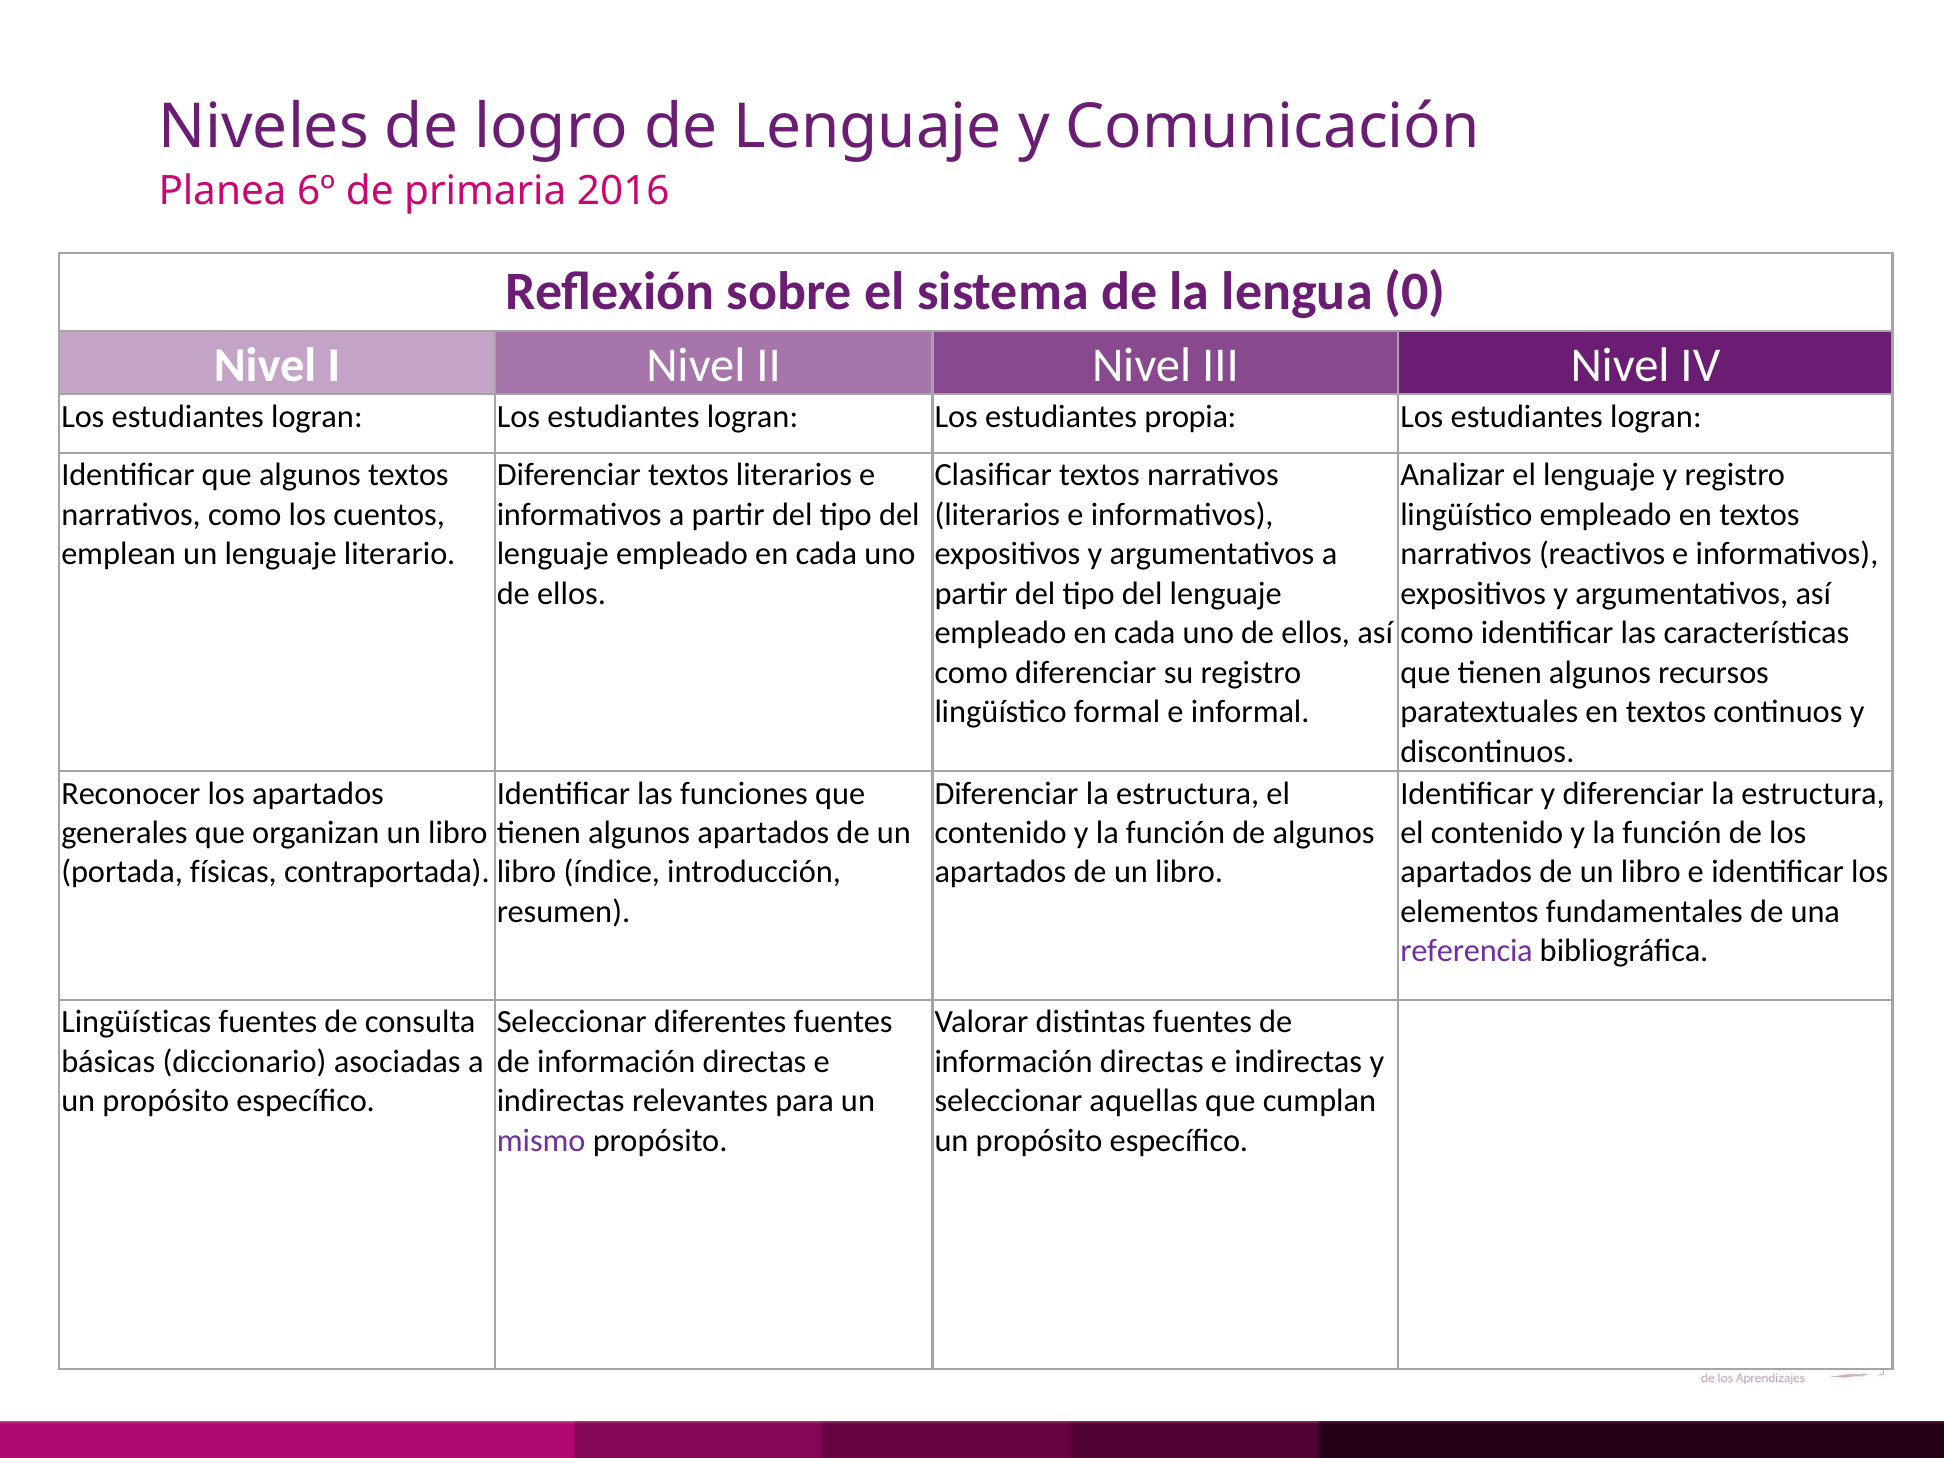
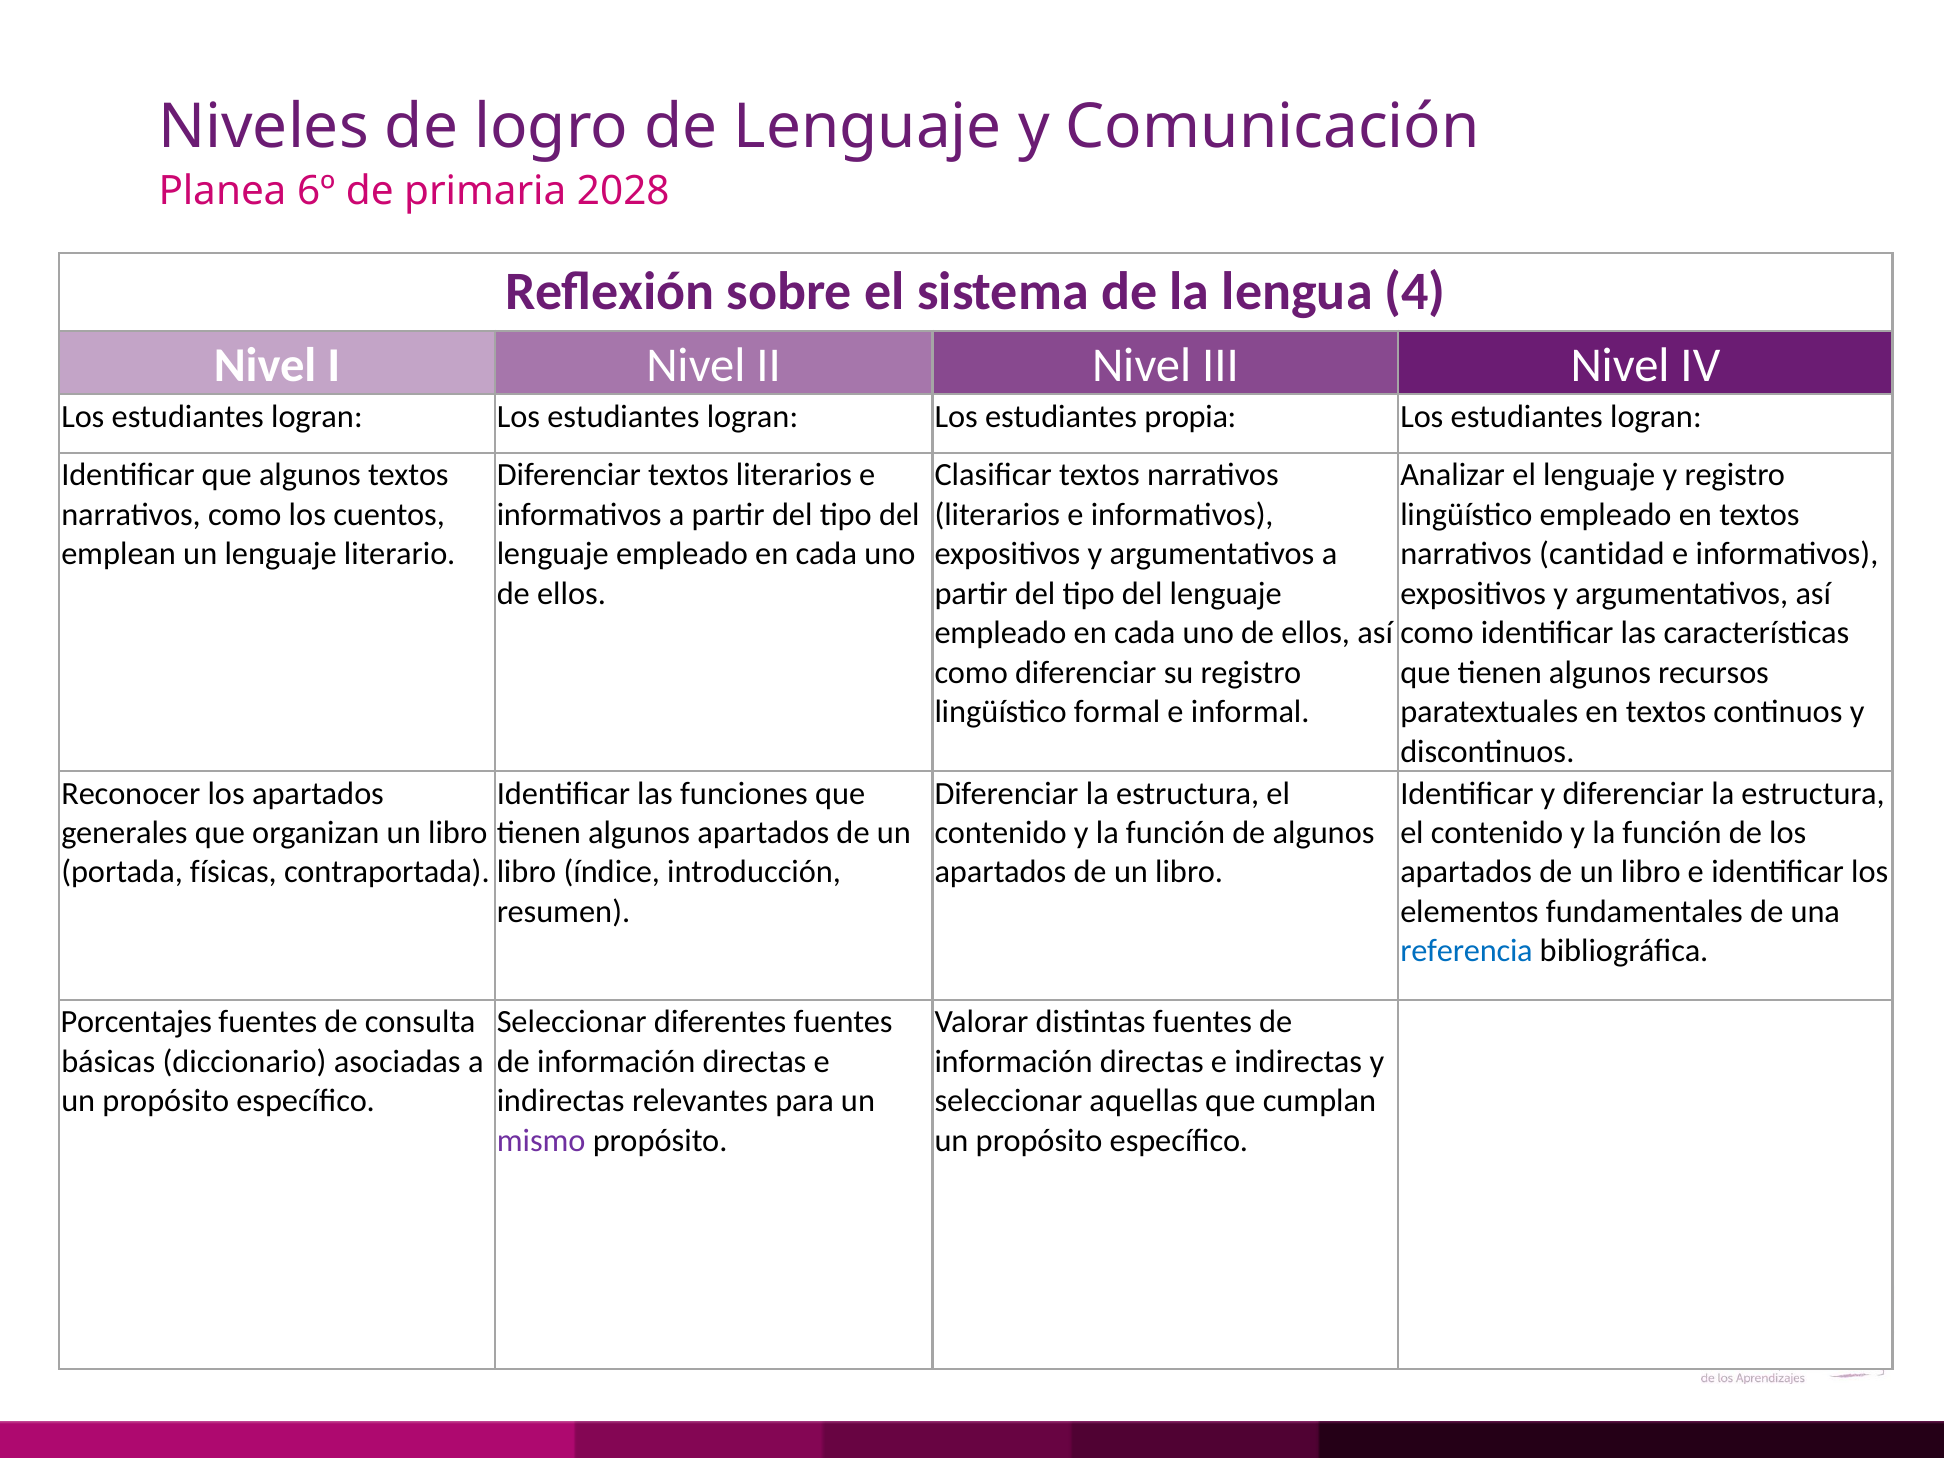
2016: 2016 -> 2028
0: 0 -> 4
reactivos: reactivos -> cantidad
referencia colour: purple -> blue
Lingüísticas: Lingüísticas -> Porcentajes
